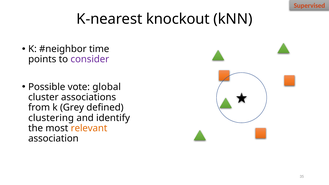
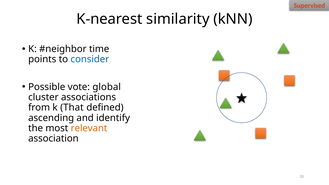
knockout: knockout -> similarity
consider colour: purple -> blue
Grey: Grey -> That
clustering: clustering -> ascending
